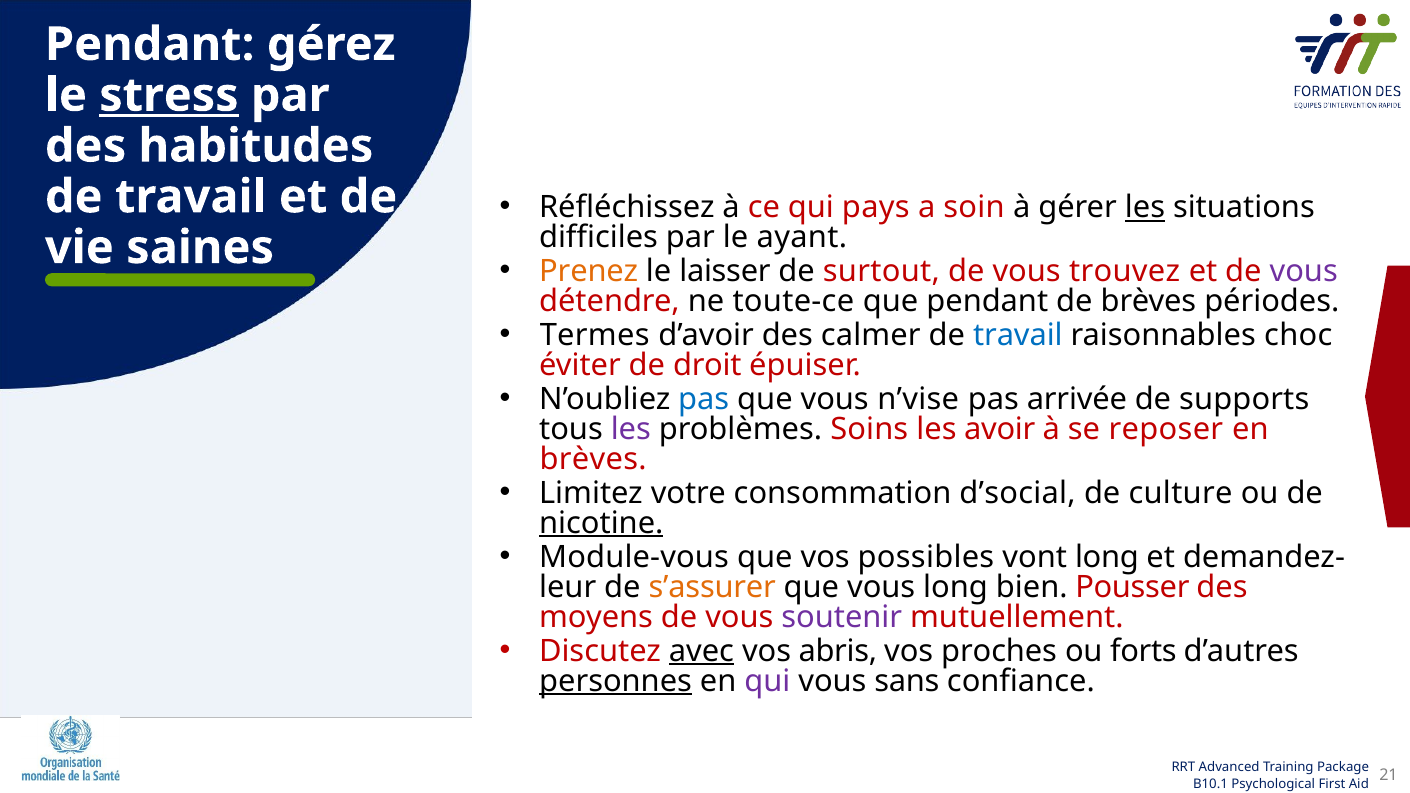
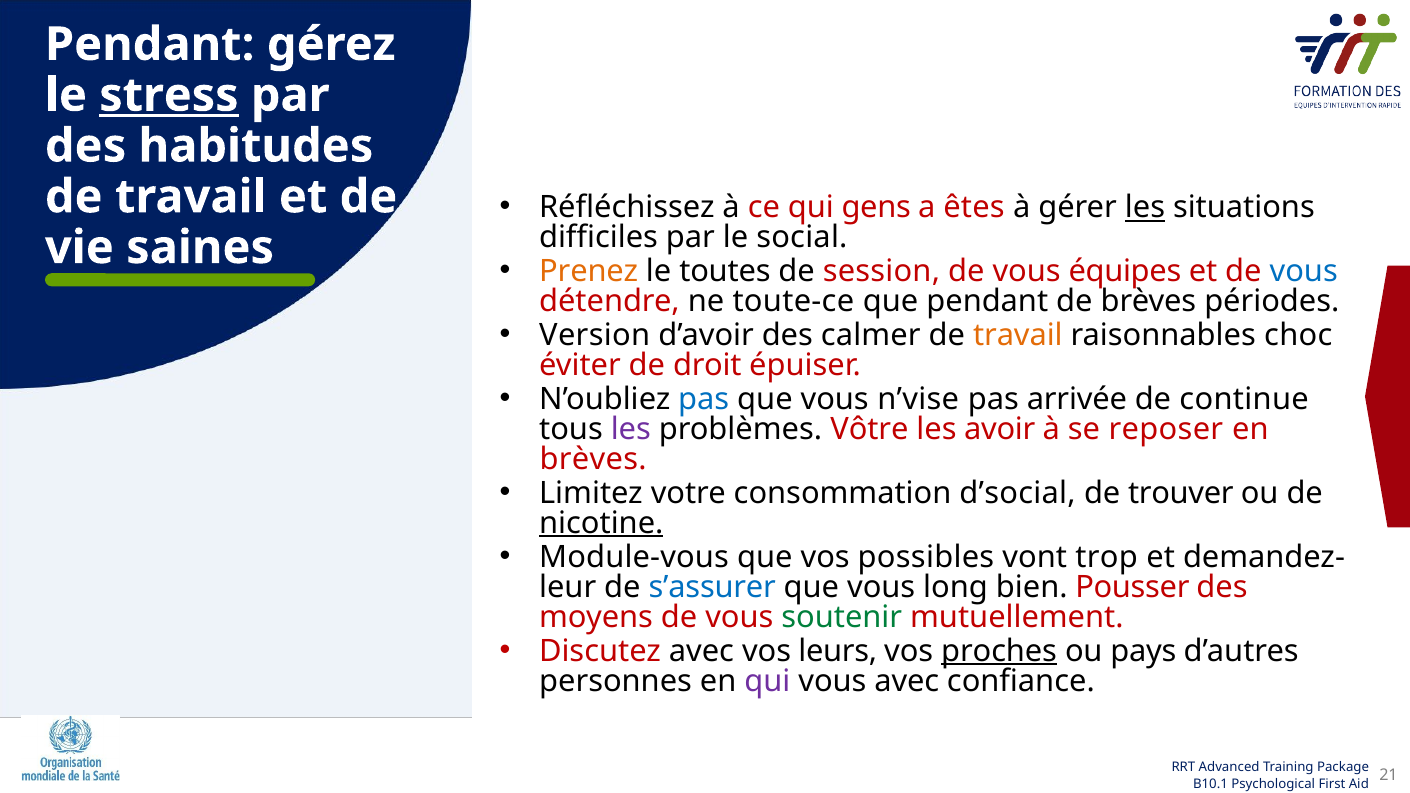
pays: pays -> gens
soin: soin -> êtes
ayant: ayant -> social
laisser: laisser -> toutes
surtout: surtout -> session
trouvez: trouvez -> équipes
vous at (1304, 272) colour: purple -> blue
Termes: Termes -> Version
travail at (1018, 335) colour: blue -> orange
supports: supports -> continue
Soins: Soins -> Vôtre
culture: culture -> trouver
vont long: long -> trop
s’assurer colour: orange -> blue
soutenir colour: purple -> green
avec at (701, 651) underline: present -> none
abris: abris -> leurs
proches underline: none -> present
forts: forts -> pays
personnes underline: present -> none
vous sans: sans -> avec
